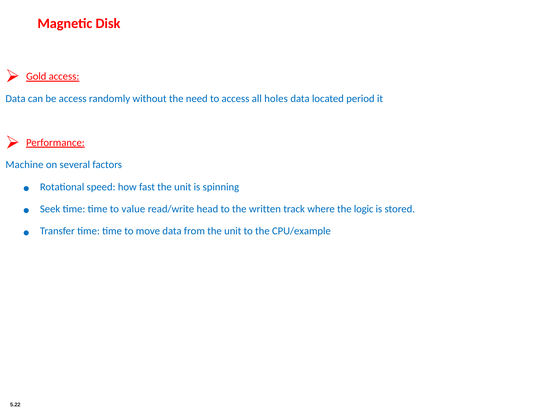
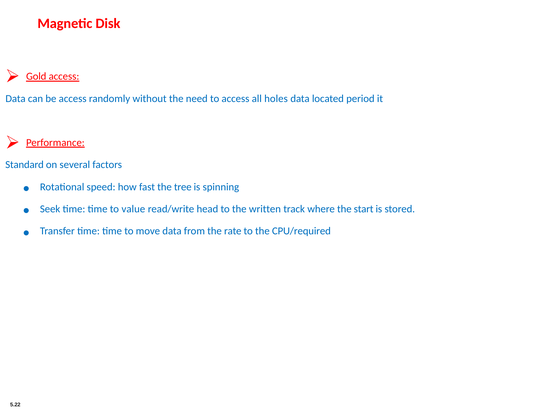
Machine: Machine -> Standard
fast the unit: unit -> tree
logic: logic -> start
from the unit: unit -> rate
CPU/example: CPU/example -> CPU/required
